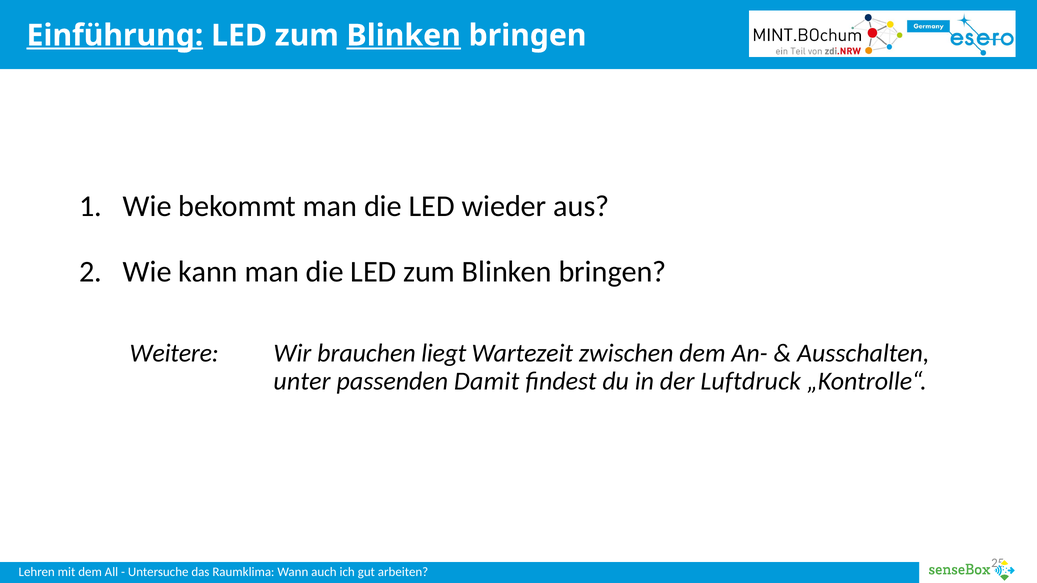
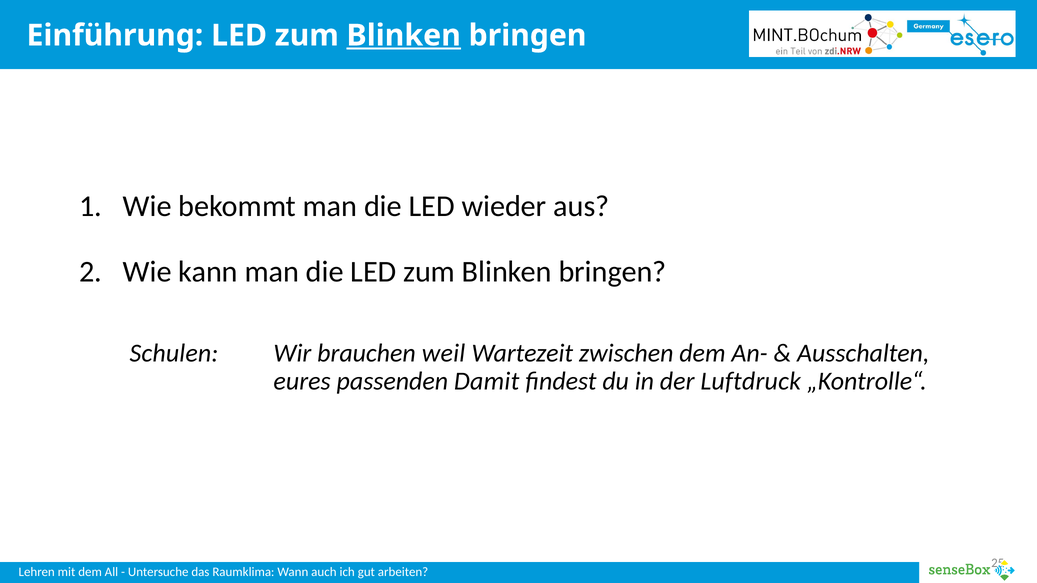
Einführung underline: present -> none
Weitere: Weitere -> Schulen
liegt: liegt -> weil
unter: unter -> eures
